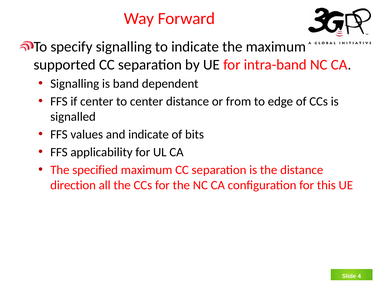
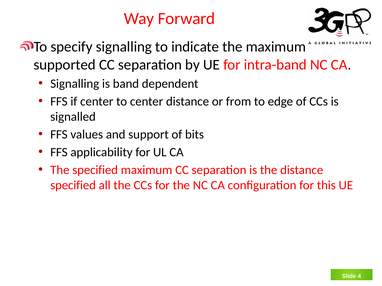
and indicate: indicate -> support
direction at (73, 186): direction -> specified
